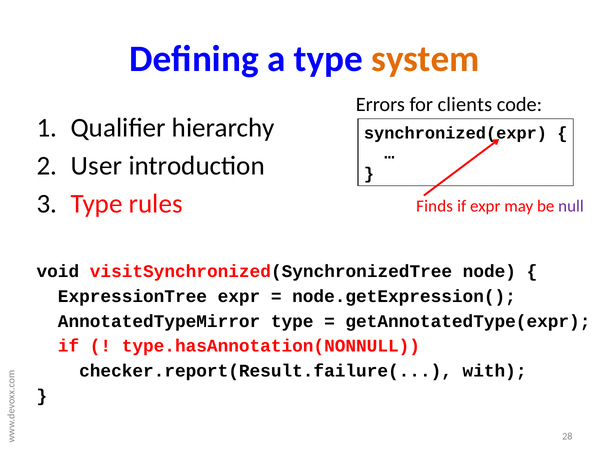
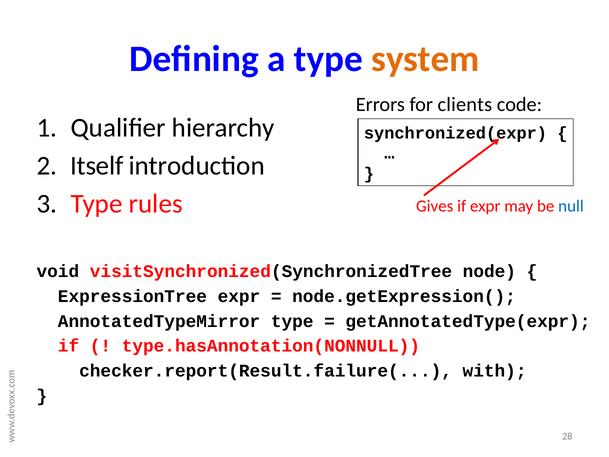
User: User -> Itself
Finds: Finds -> Gives
null colour: purple -> blue
